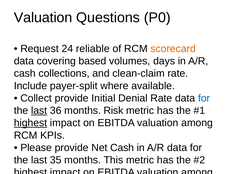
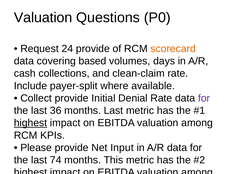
24 reliable: reliable -> provide
for at (204, 98) colour: blue -> purple
last at (39, 111) underline: present -> none
months Risk: Risk -> Last
Net Cash: Cash -> Input
35: 35 -> 74
